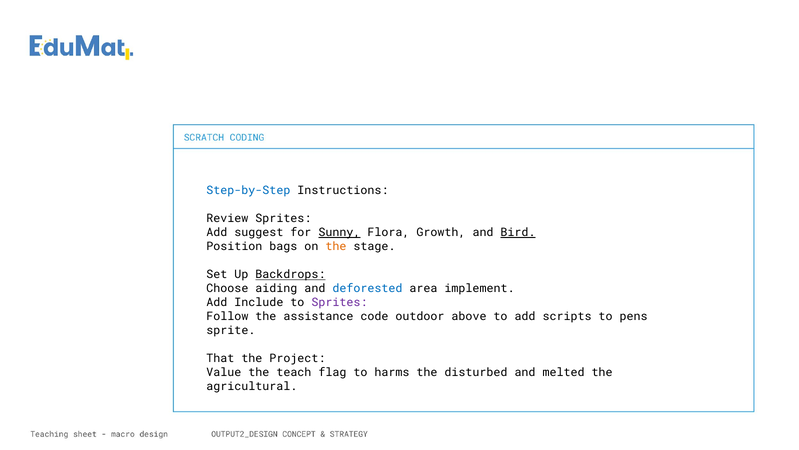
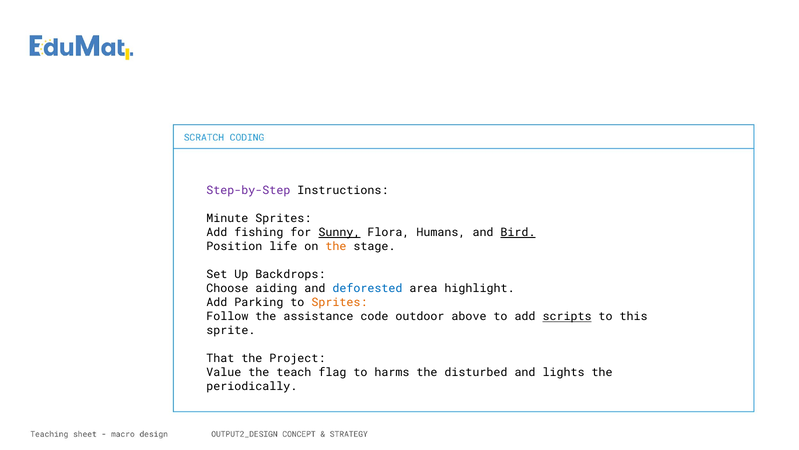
Step-by-Step colour: blue -> purple
Review: Review -> Minute
suggest: suggest -> fishing
Growth: Growth -> Humans
bags: bags -> life
Backdrops underline: present -> none
implement: implement -> highlight
Include: Include -> Parking
Sprites at (339, 302) colour: purple -> orange
scripts underline: none -> present
pens: pens -> this
melted: melted -> lights
agricultural: agricultural -> periodically
